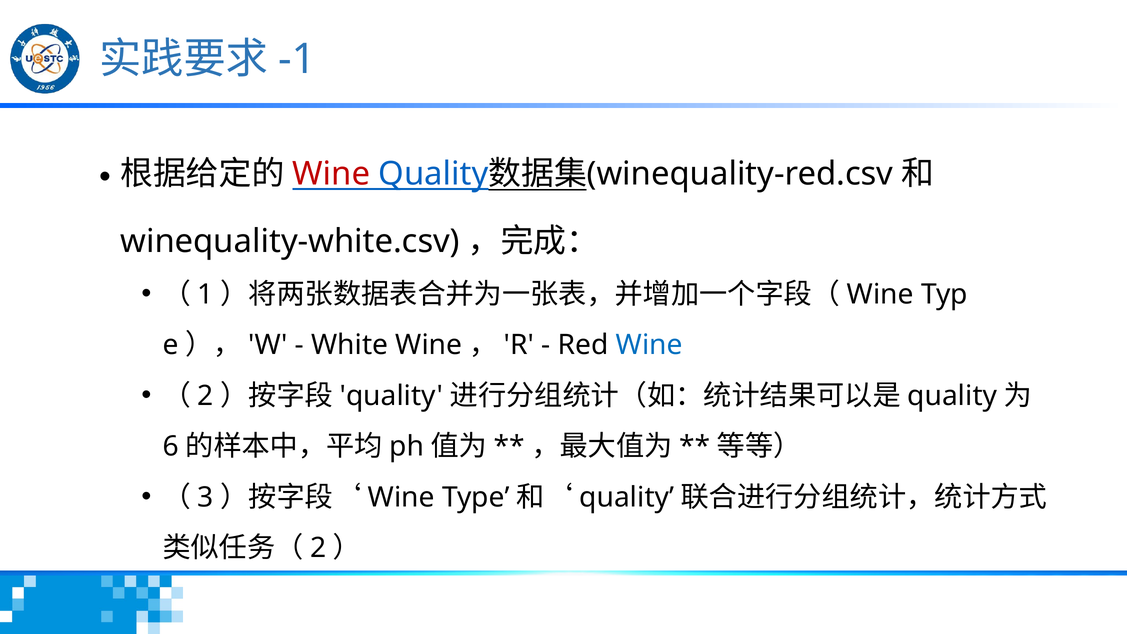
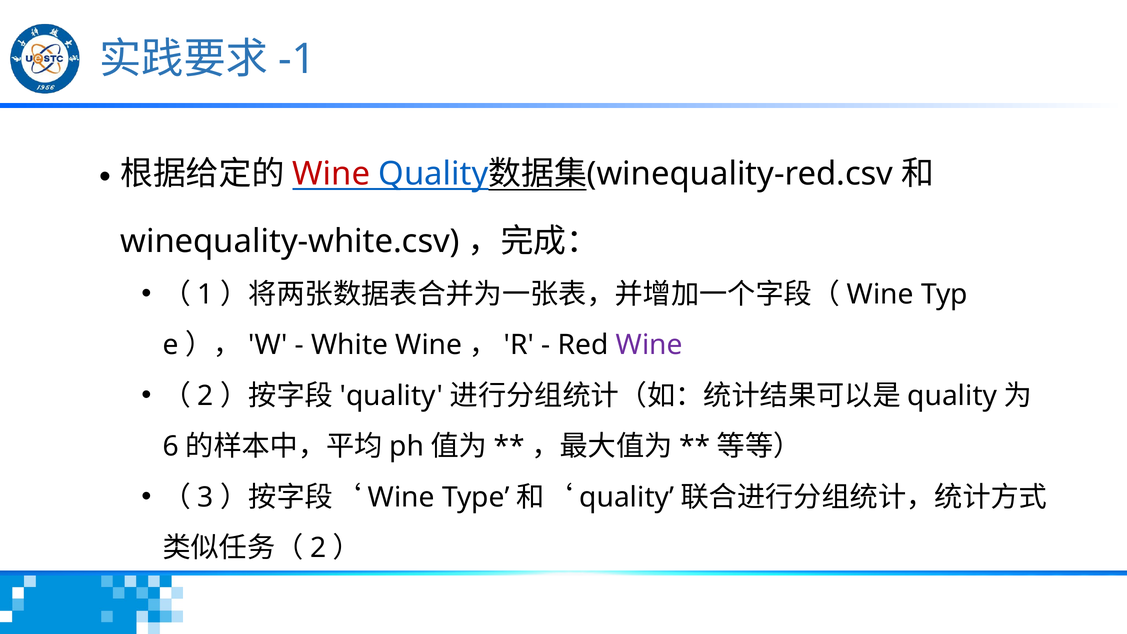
Wine at (649, 345) colour: blue -> purple
